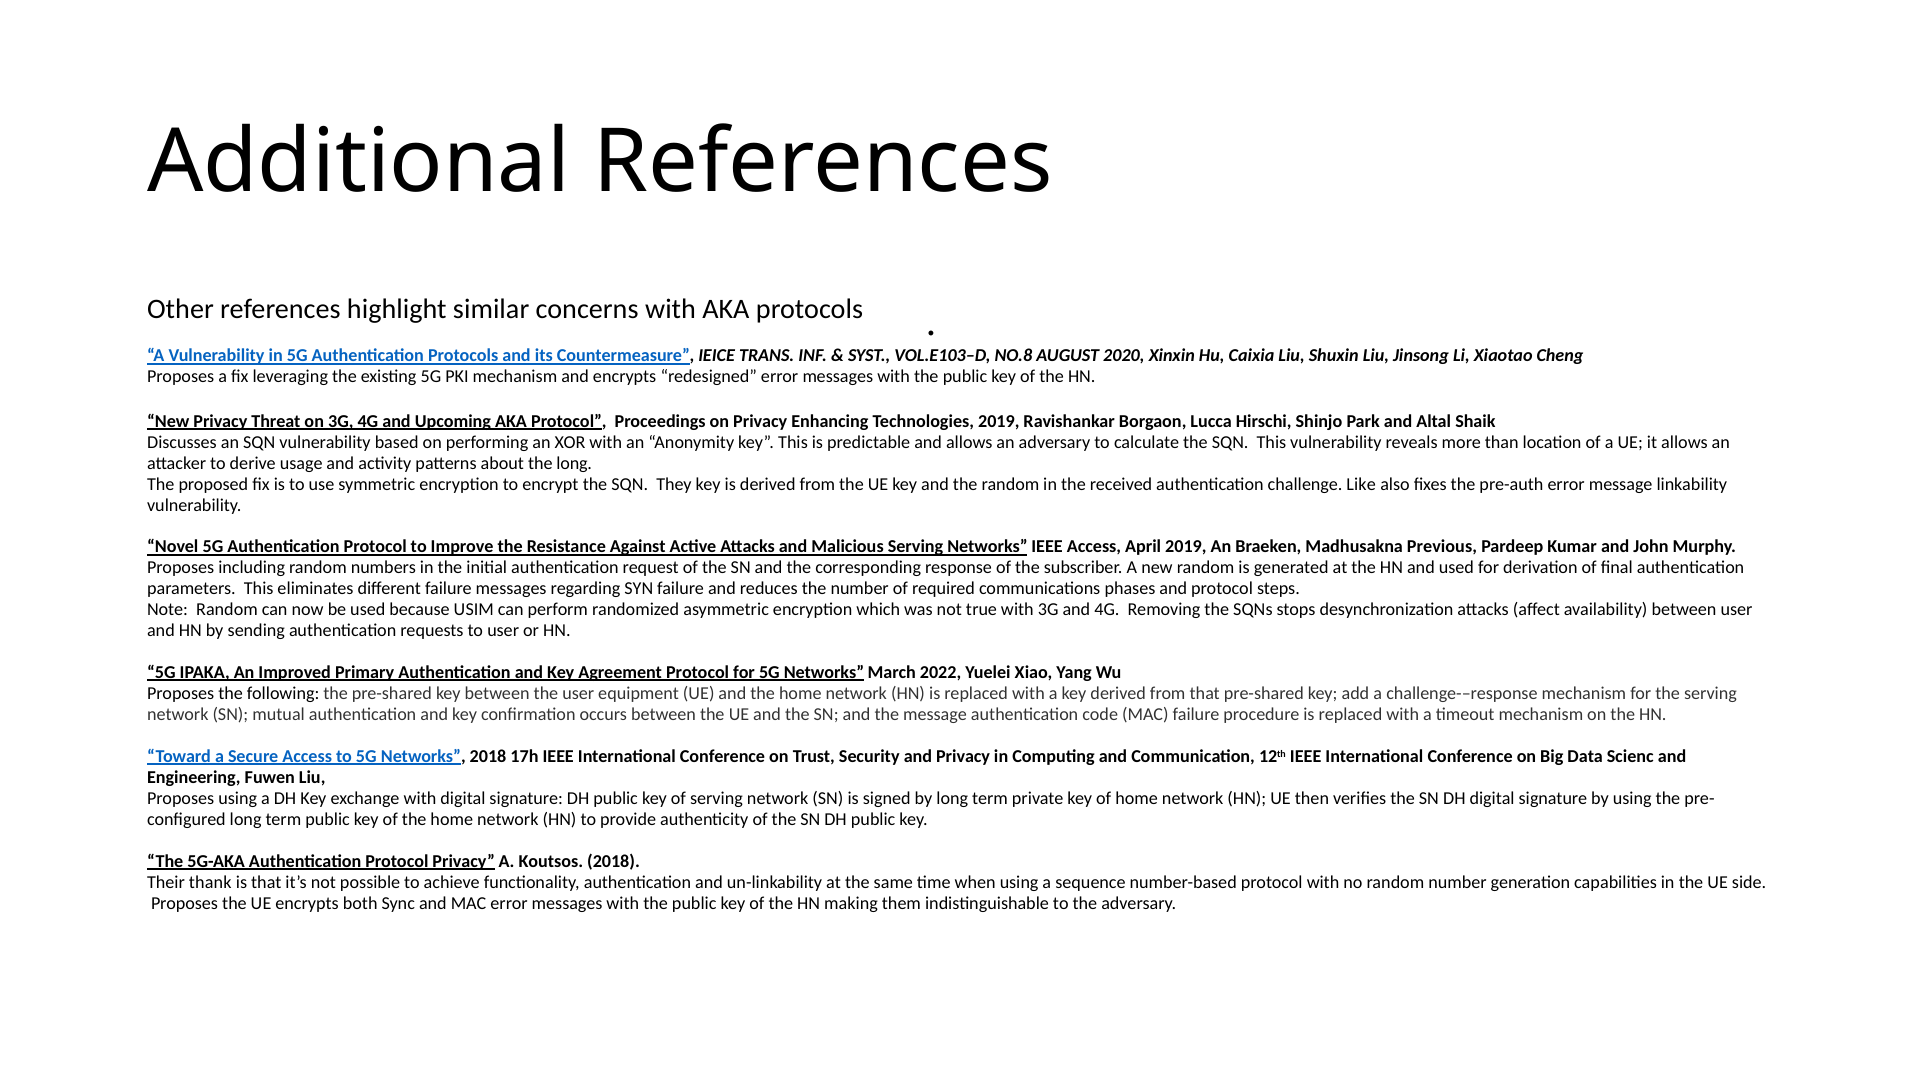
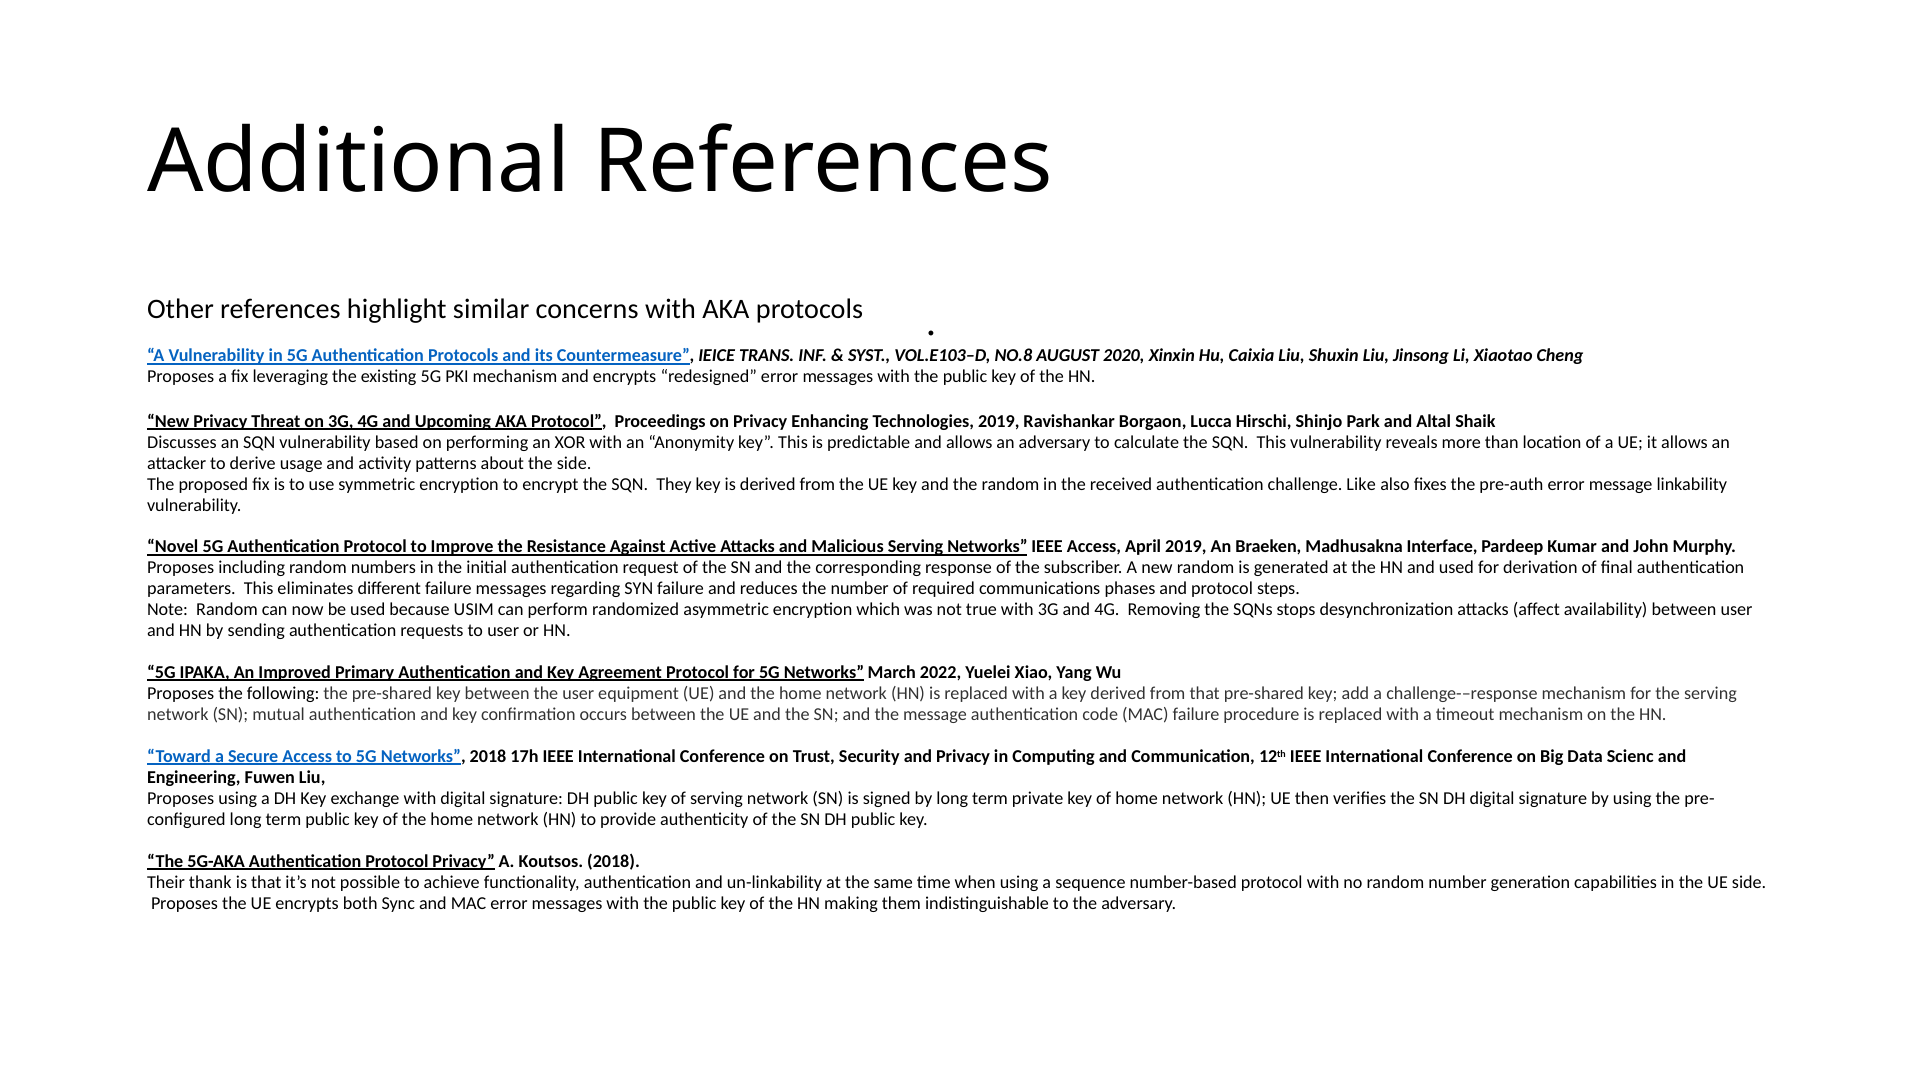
the long: long -> side
Previous: Previous -> Interface
